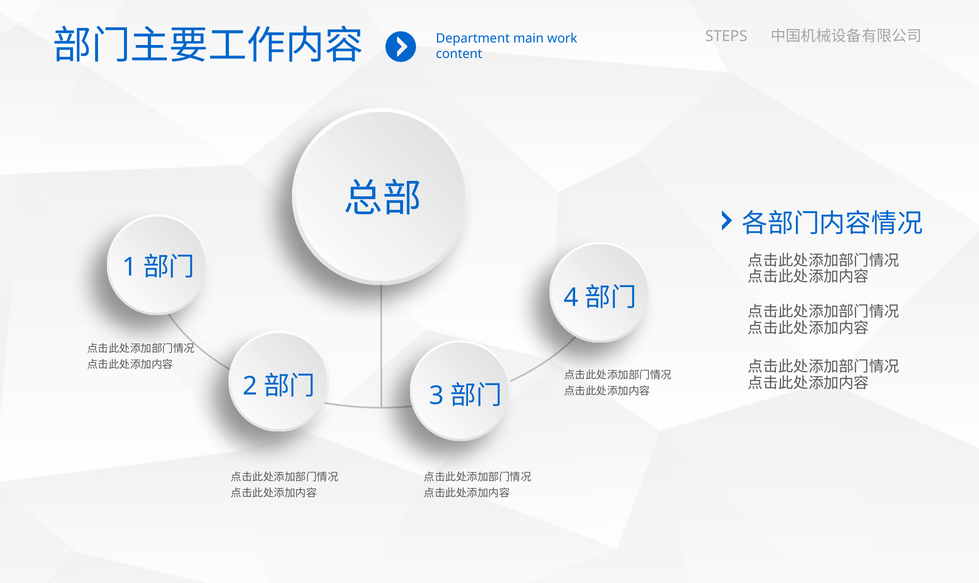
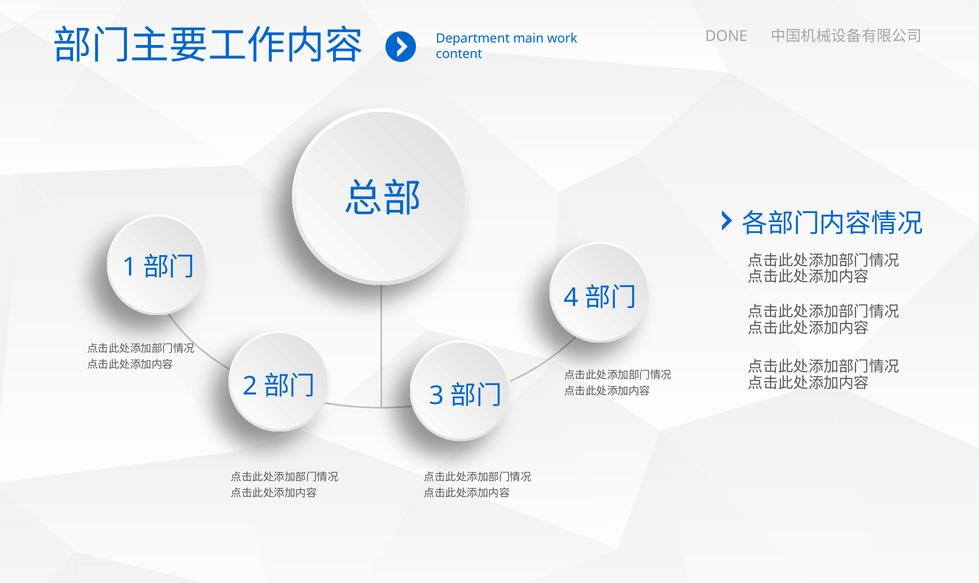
STEPS: STEPS -> DONE
